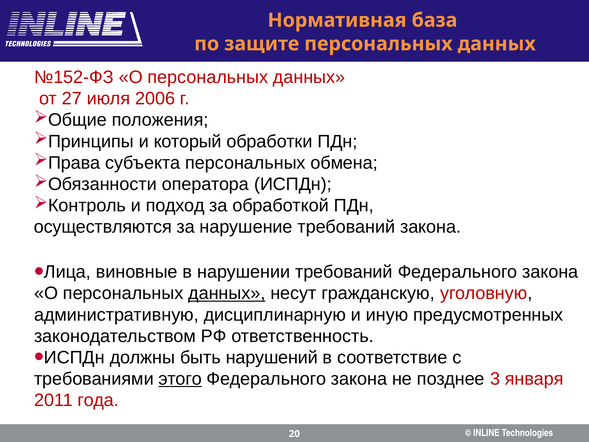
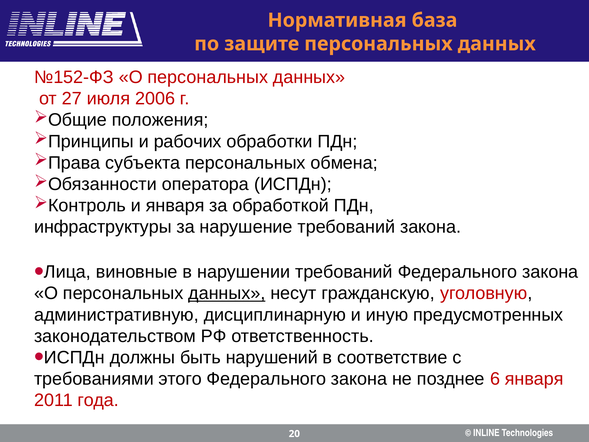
который: который -> рабочих
и подход: подход -> января
осуществляются: осуществляются -> инфраструктуры
этого underline: present -> none
3: 3 -> 6
